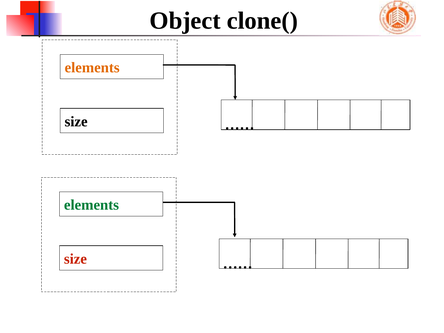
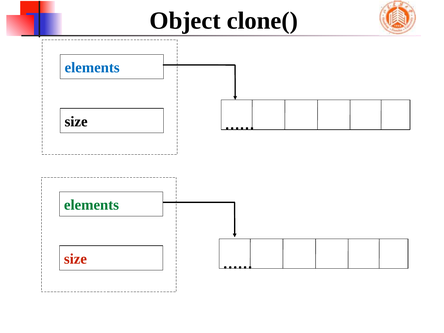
elements at (92, 68) colour: orange -> blue
